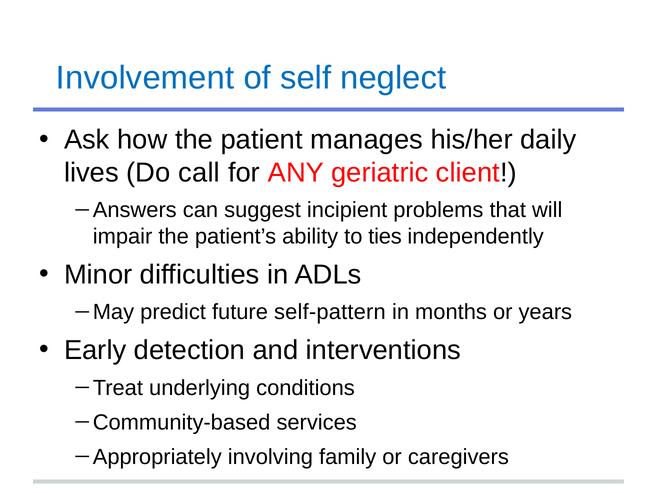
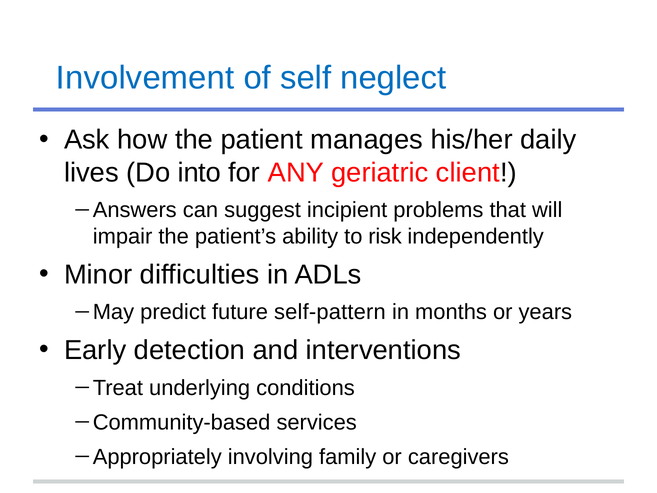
call: call -> into
ties: ties -> risk
